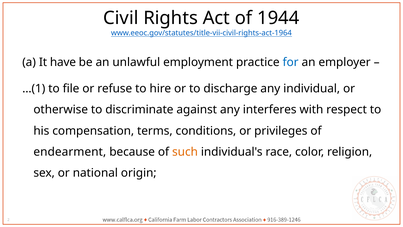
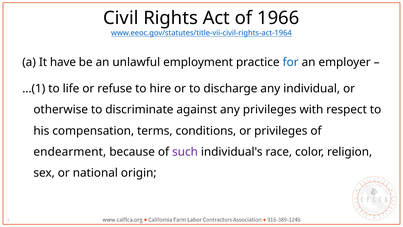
1944: 1944 -> 1966
file: file -> life
any interferes: interferes -> privileges
such colour: orange -> purple
